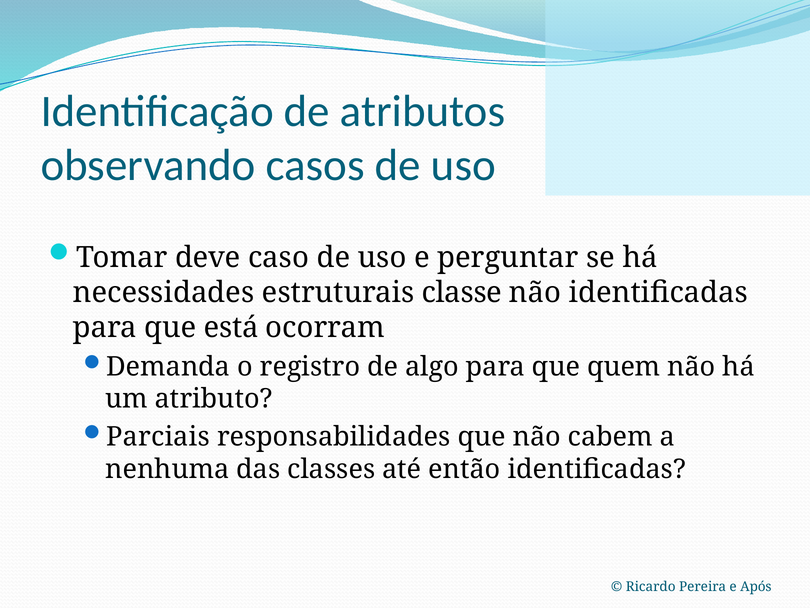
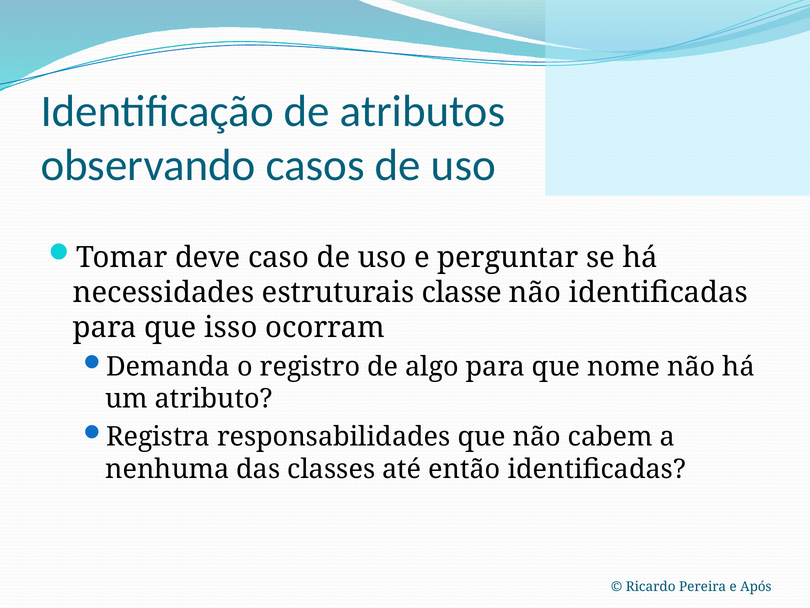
está: está -> isso
quem: quem -> nome
Parciais: Parciais -> Registra
